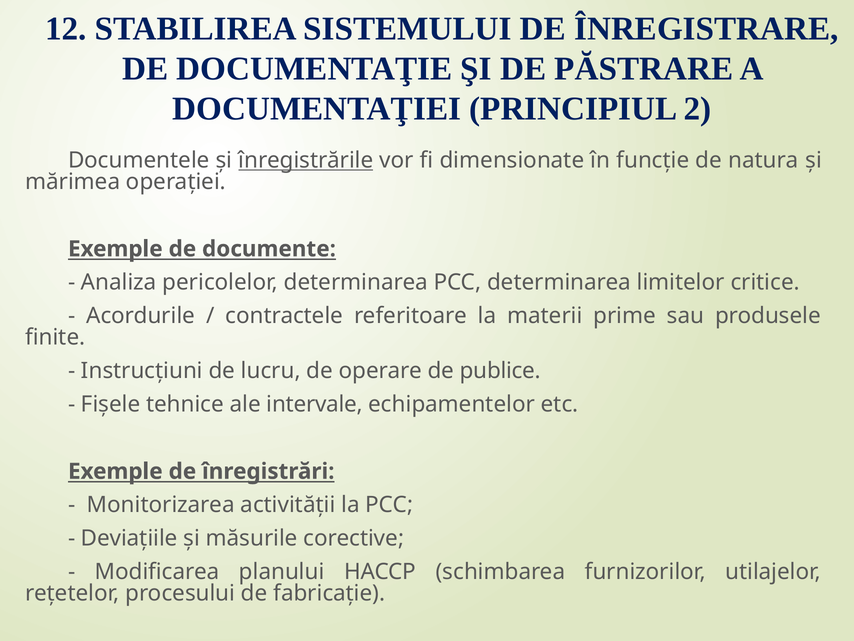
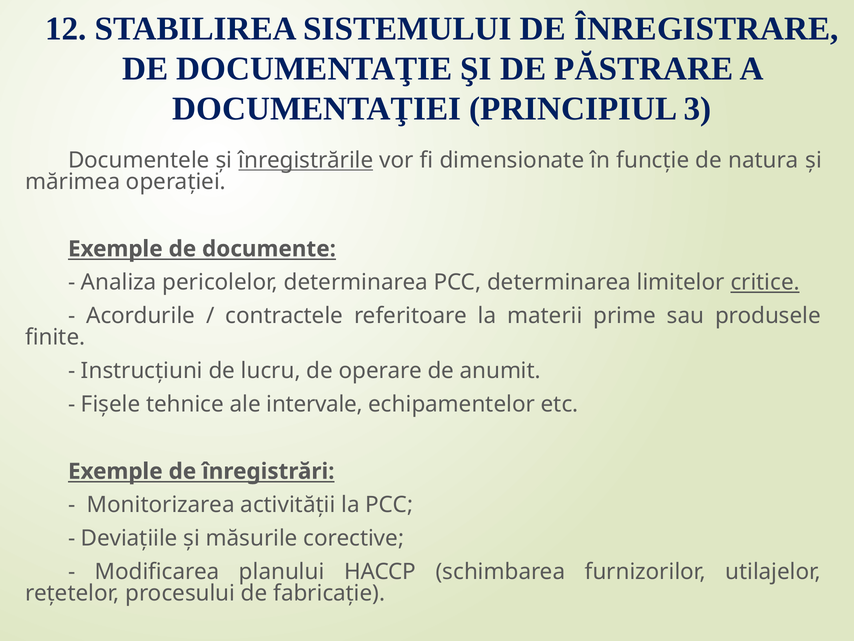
2: 2 -> 3
critice underline: none -> present
publice: publice -> anumit
